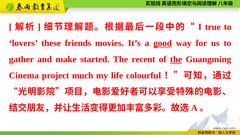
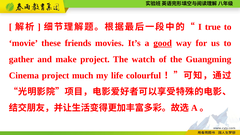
lovers: lovers -> movie
make started: started -> project
recent: recent -> watch
the at (176, 59) underline: present -> none
